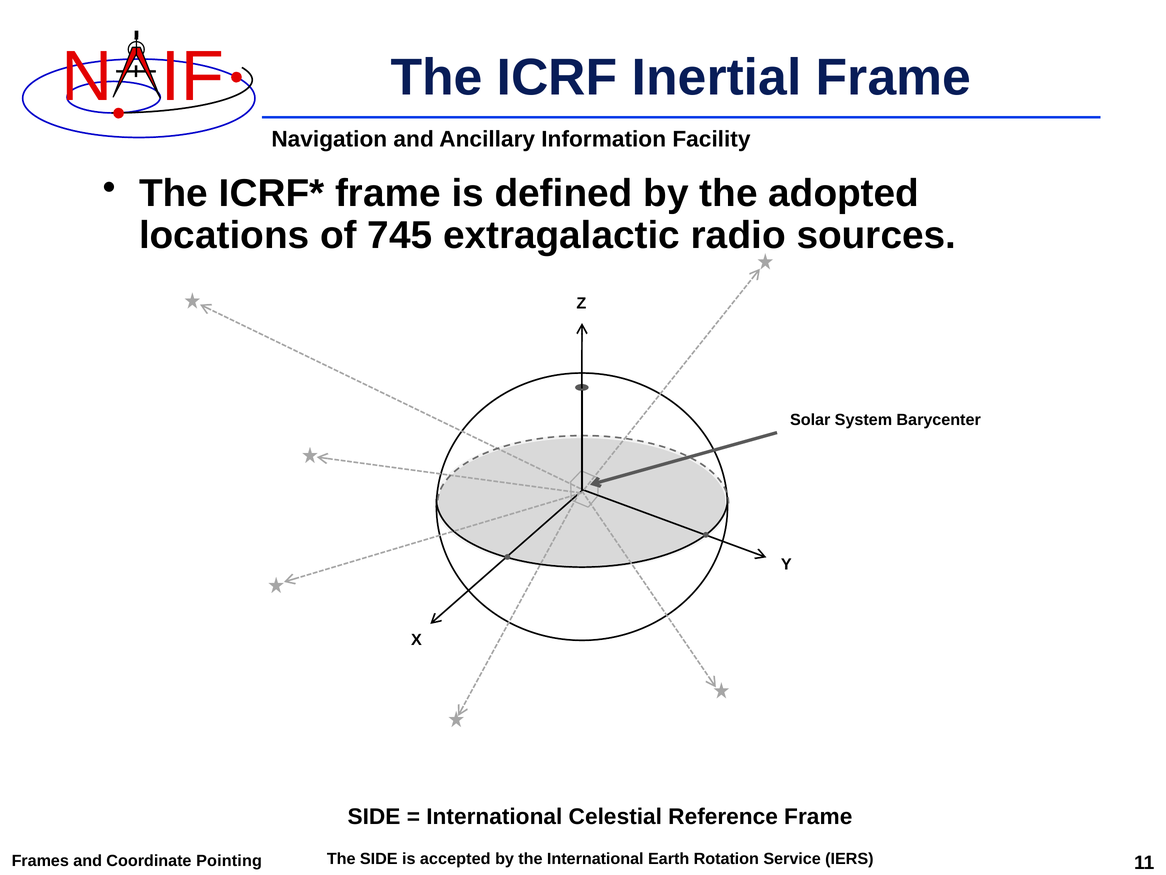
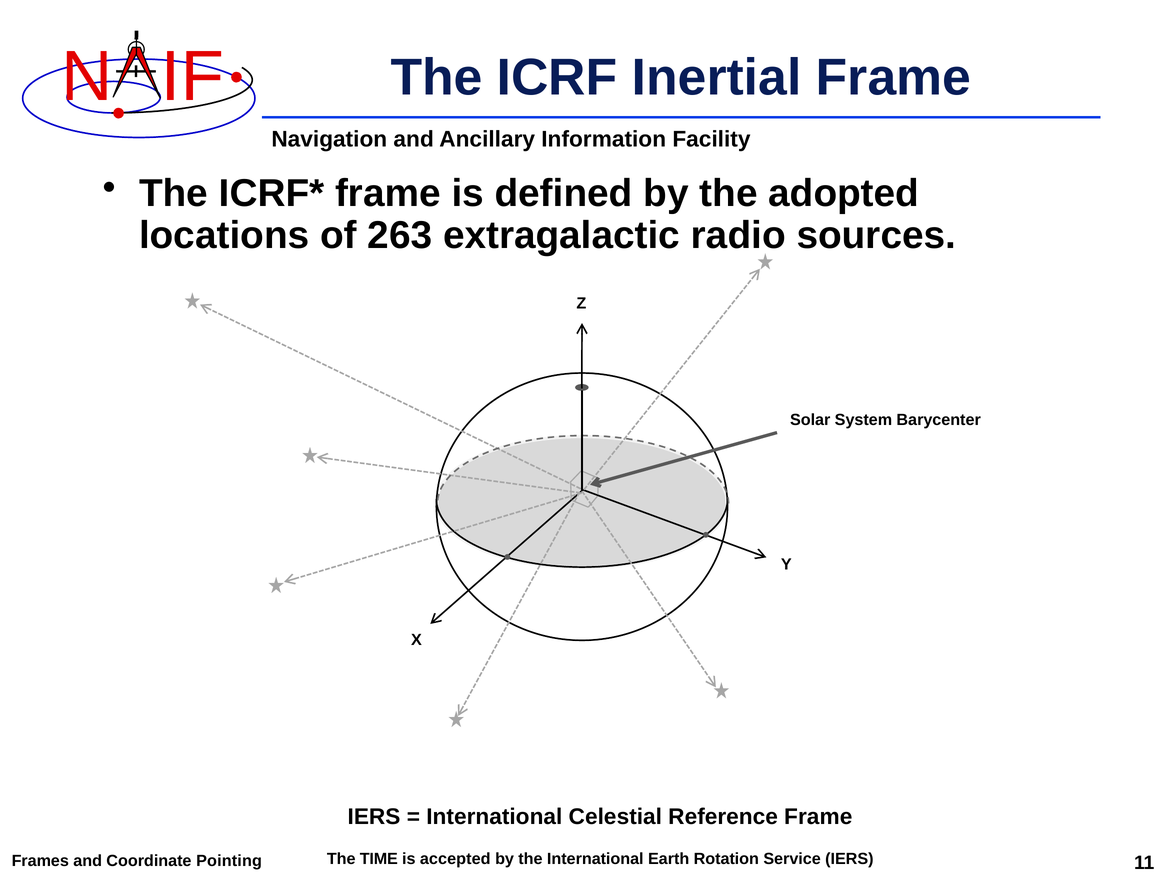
745: 745 -> 263
SIDE at (374, 817): SIDE -> IERS
The SIDE: SIDE -> TIME
